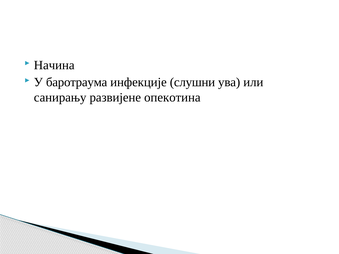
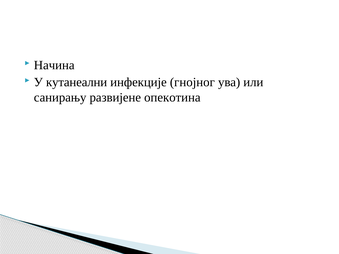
баротраума: баротраума -> кутанеални
слушни: слушни -> гнојног
